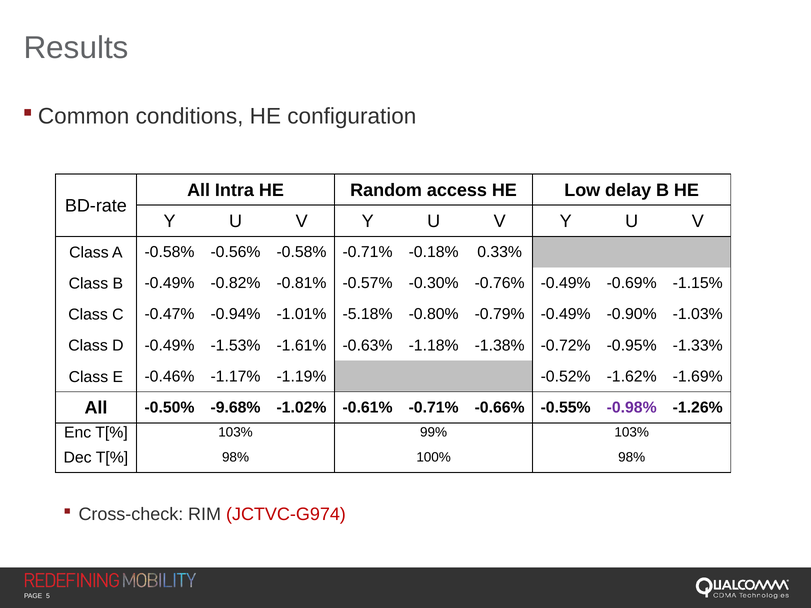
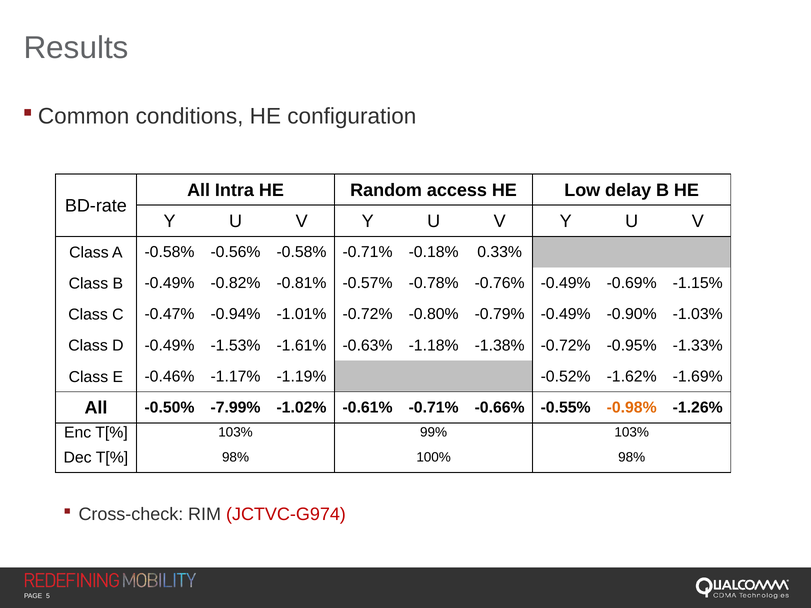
-0.30%: -0.30% -> -0.78%
-1.01% -5.18%: -5.18% -> -0.72%
-9.68%: -9.68% -> -7.99%
-0.98% colour: purple -> orange
